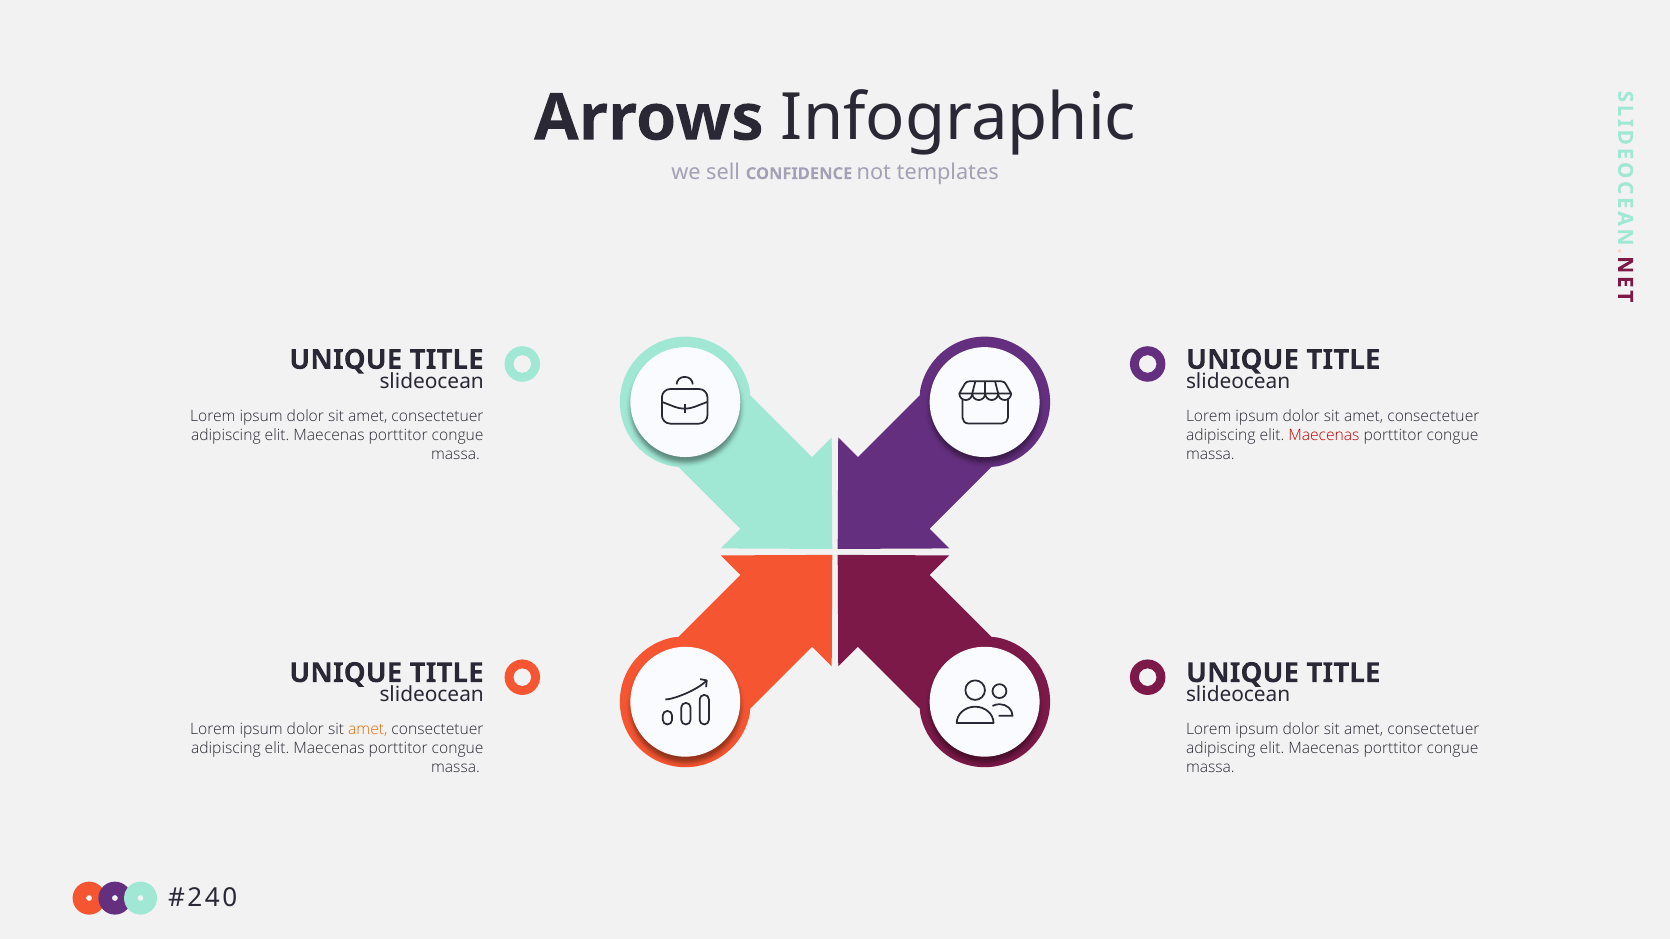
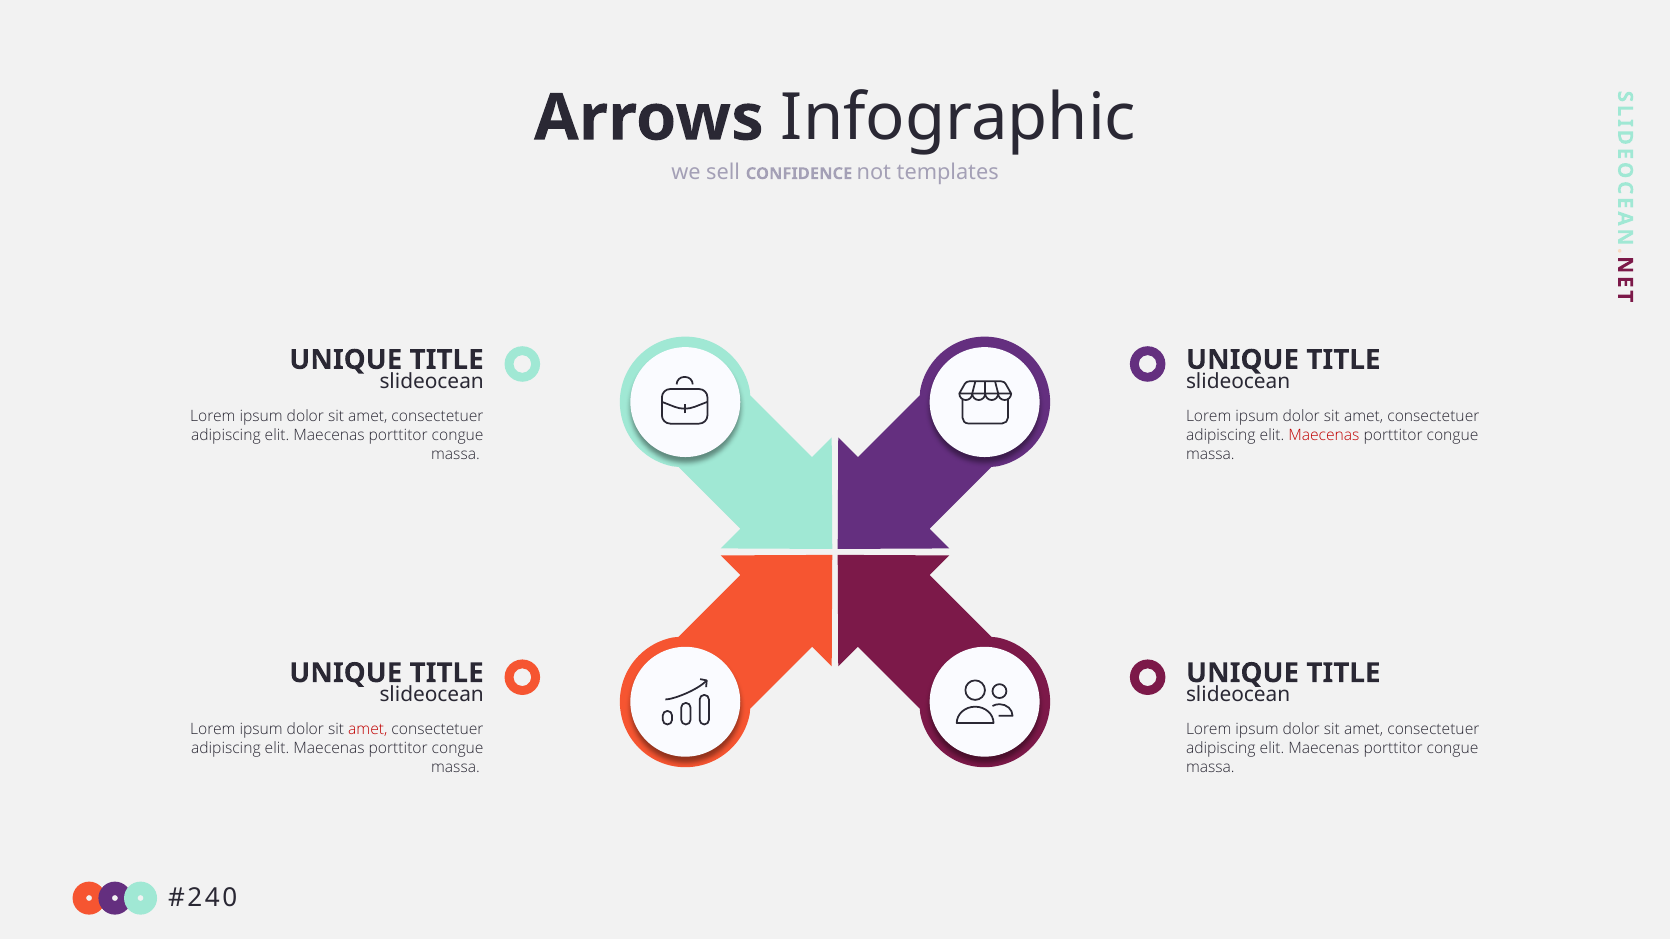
amet at (368, 730) colour: orange -> red
